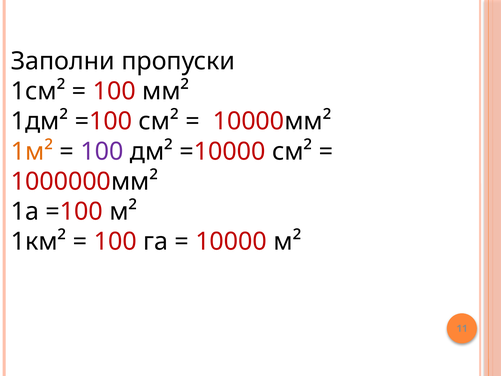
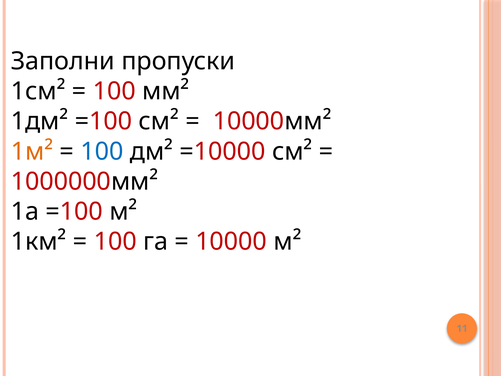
100 at (102, 151) colour: purple -> blue
